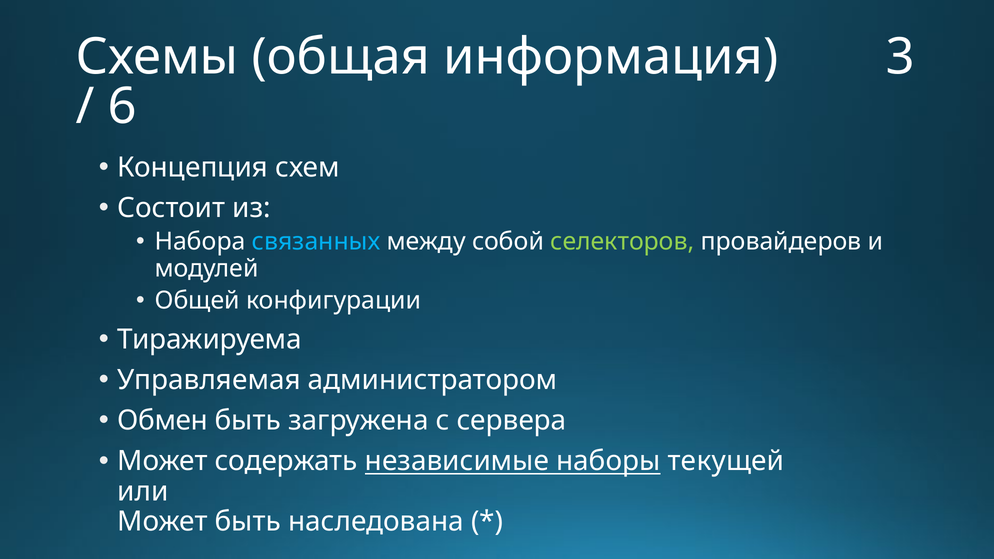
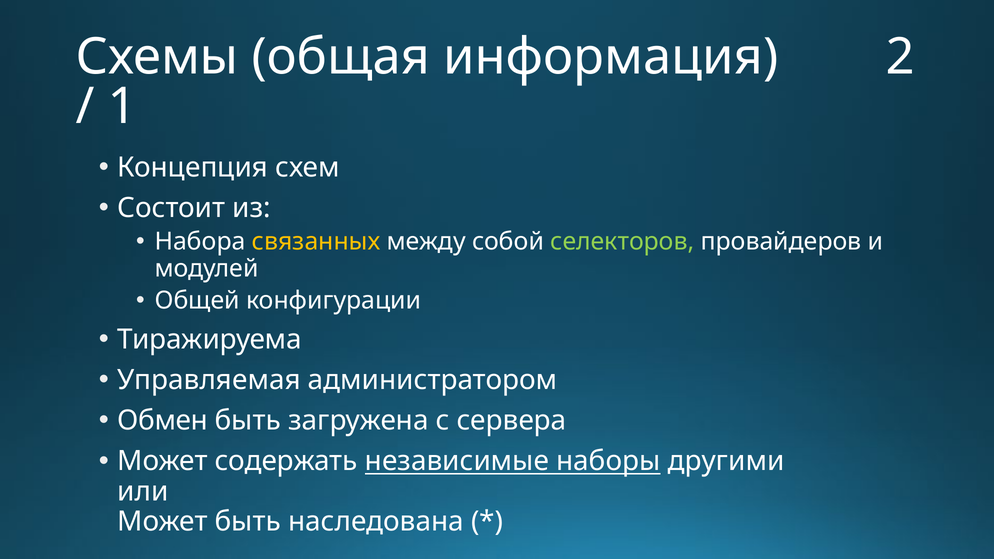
3: 3 -> 2
6: 6 -> 1
связанных colour: light blue -> yellow
текущей: текущей -> другими
